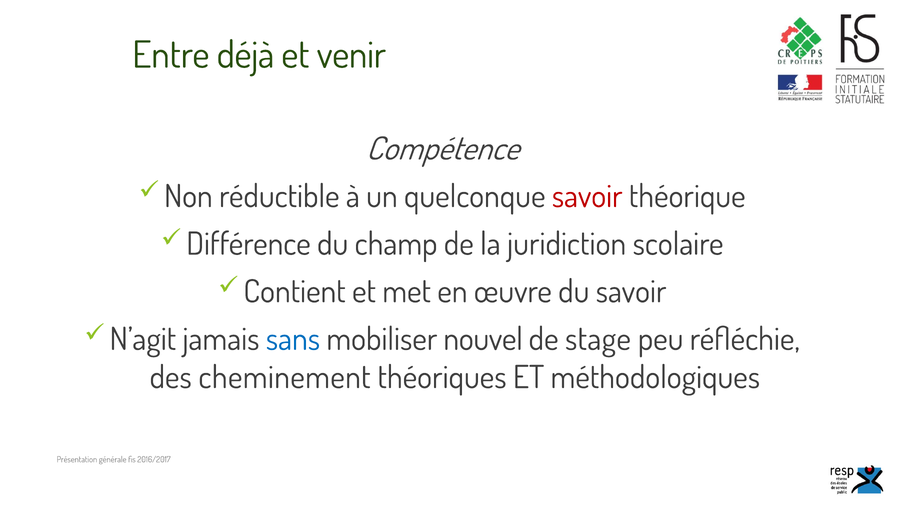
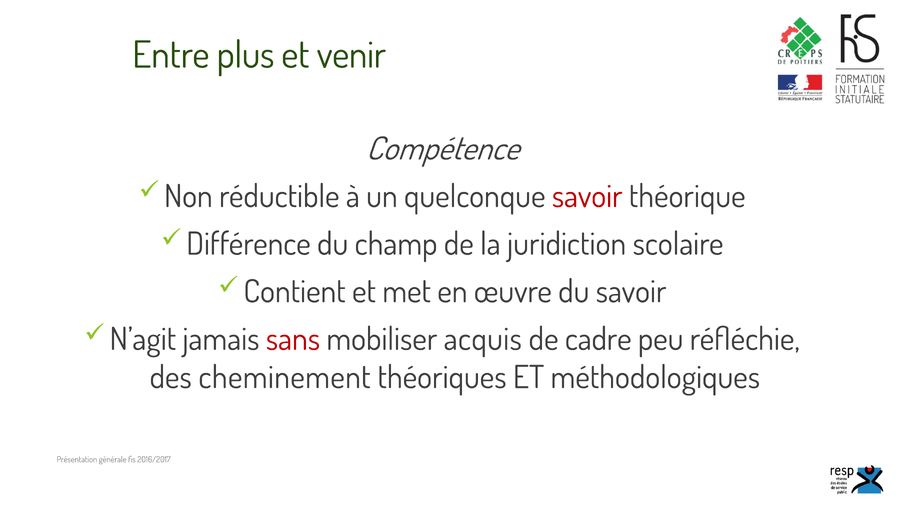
déjà: déjà -> plus
sans colour: blue -> red
nouvel: nouvel -> acquis
stage: stage -> cadre
